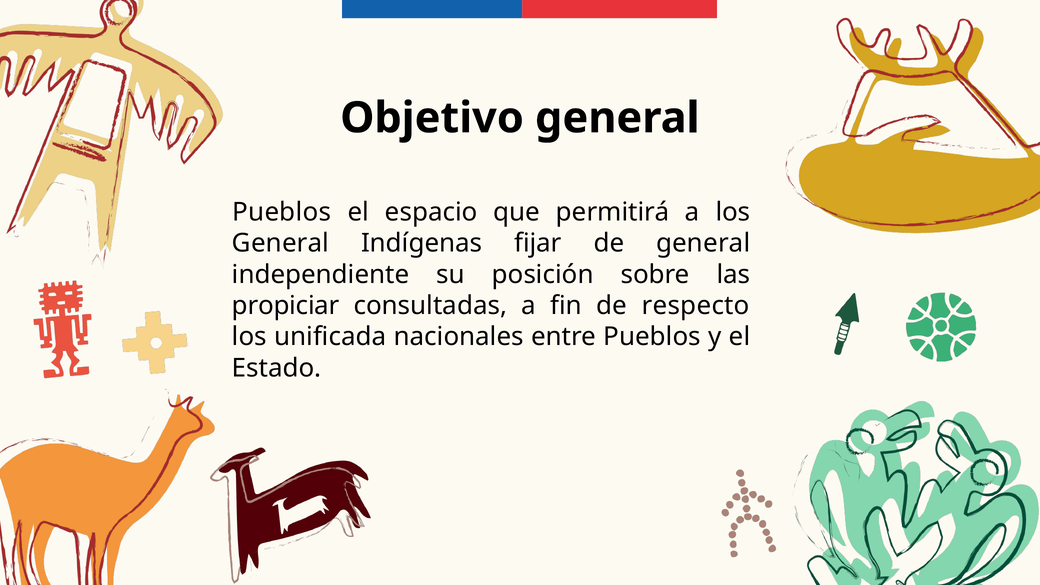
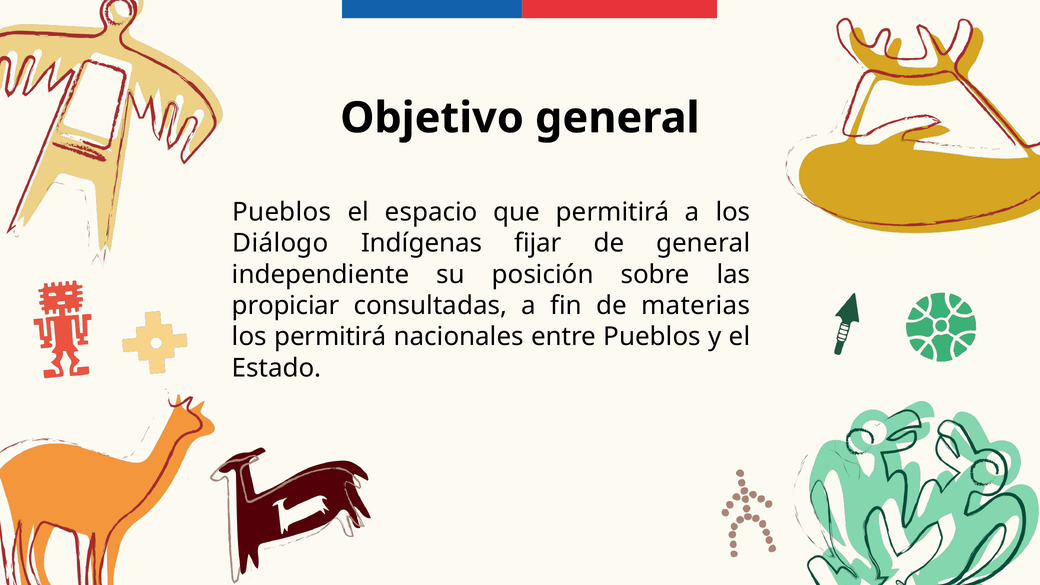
General at (281, 243): General -> Diálogo
respecto: respecto -> materias
los unificada: unificada -> permitirá
